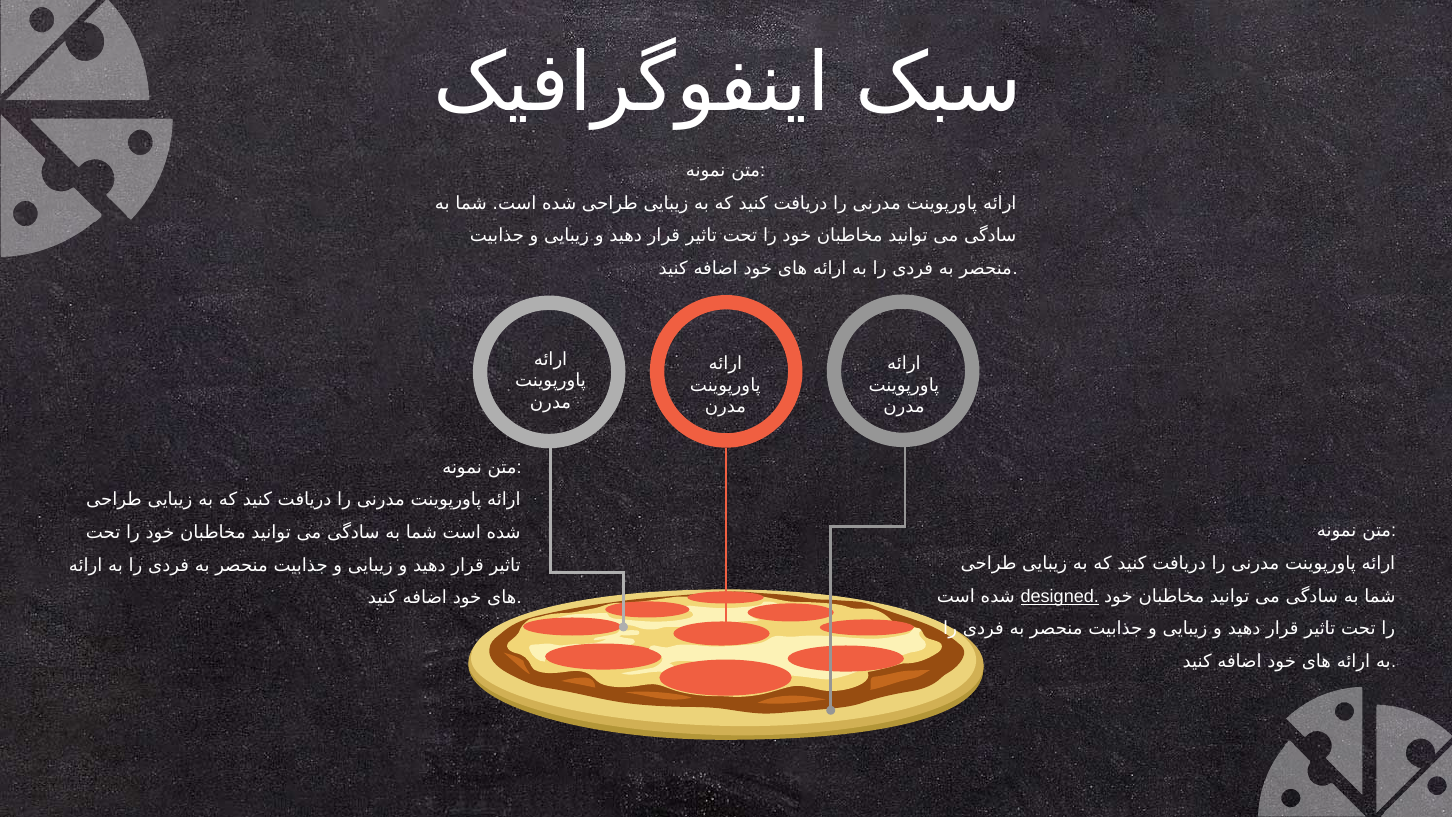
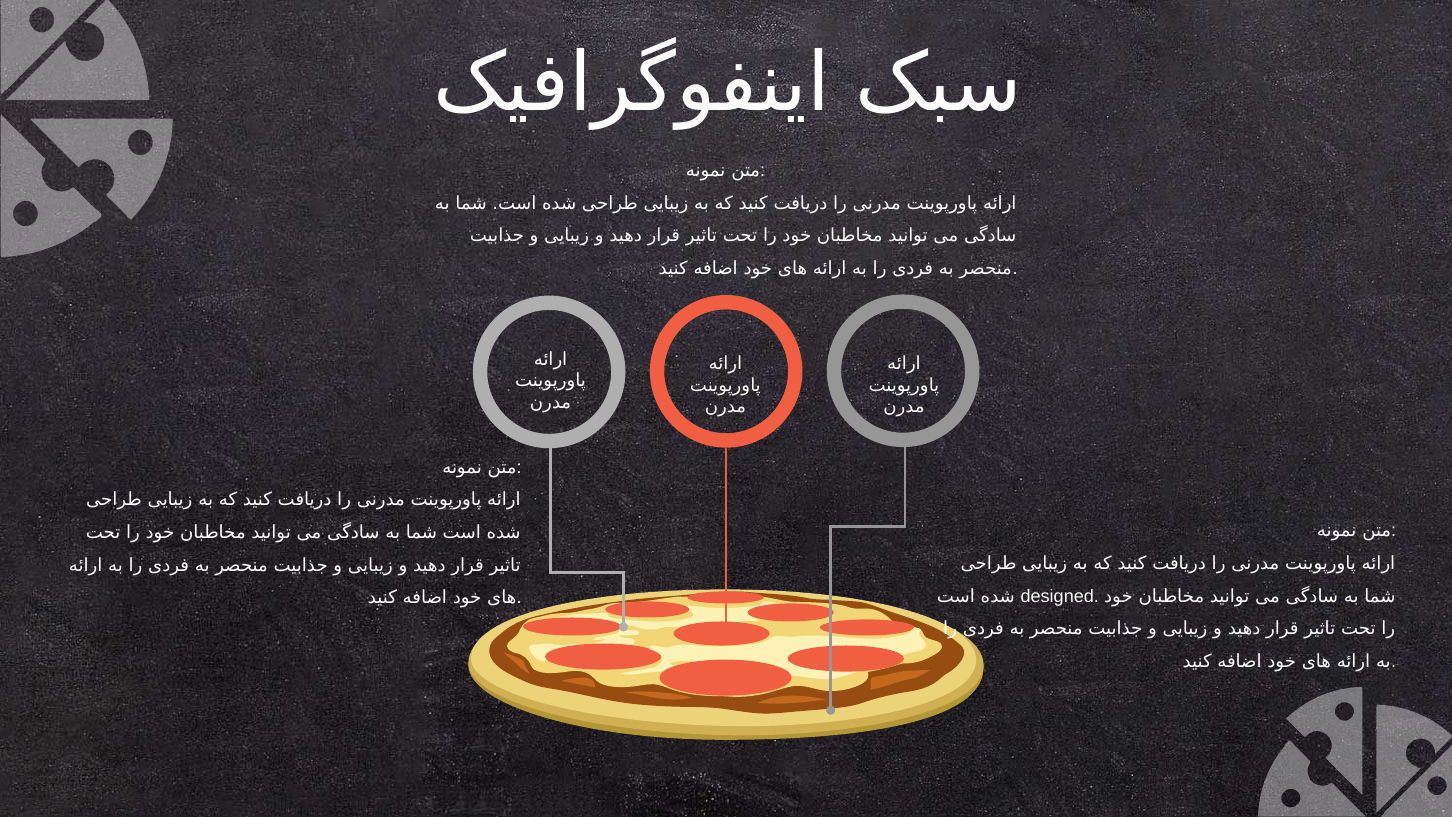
designed underline: present -> none
